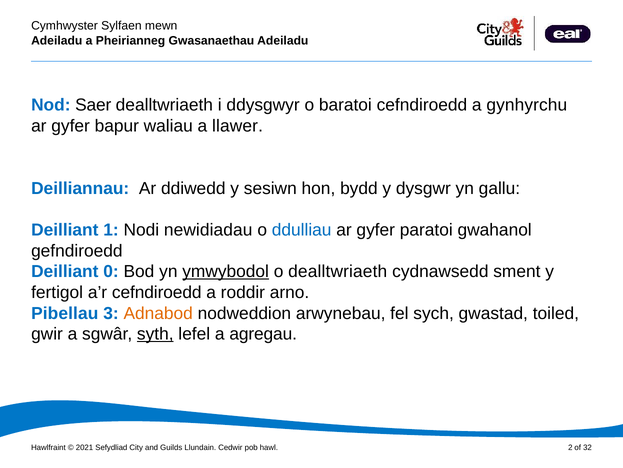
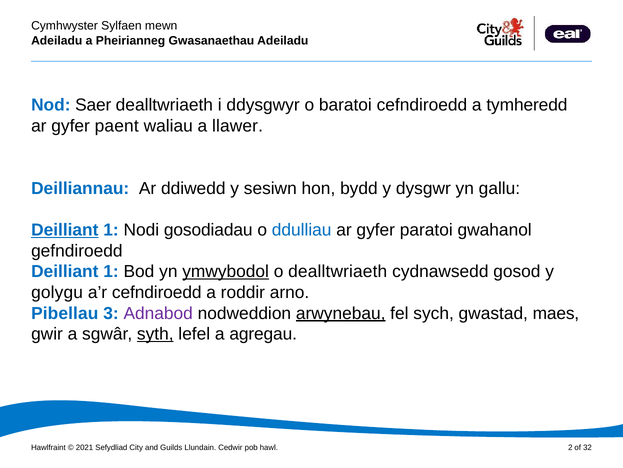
gynhyrchu: gynhyrchu -> tymheredd
bapur: bapur -> paent
Deilliant at (65, 230) underline: none -> present
newidiadau: newidiadau -> gosodiadau
0 at (111, 271): 0 -> 1
sment: sment -> gosod
fertigol: fertigol -> golygu
Adnabod colour: orange -> purple
arwynebau underline: none -> present
toiled: toiled -> maes
